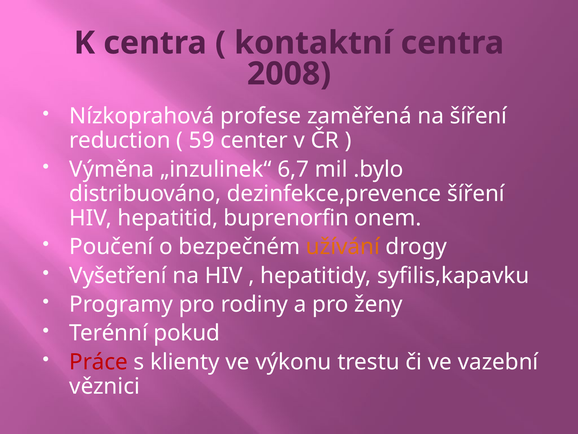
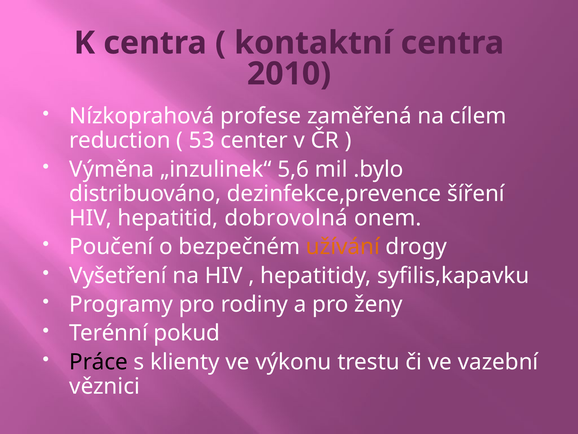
2008: 2008 -> 2010
na šíření: šíření -> cílem
59: 59 -> 53
6,7: 6,7 -> 5,6
buprenorfin: buprenorfin -> dobrovolná
Práce colour: red -> black
